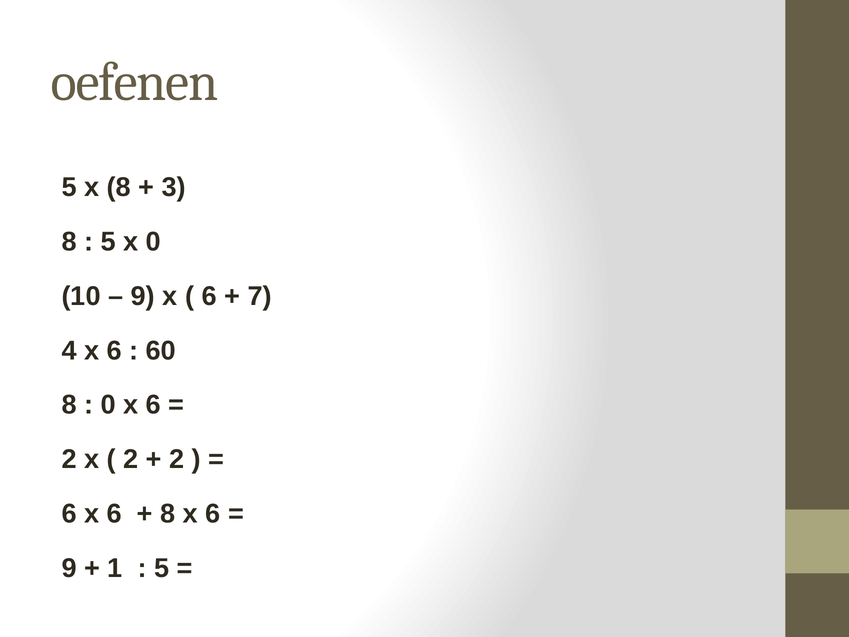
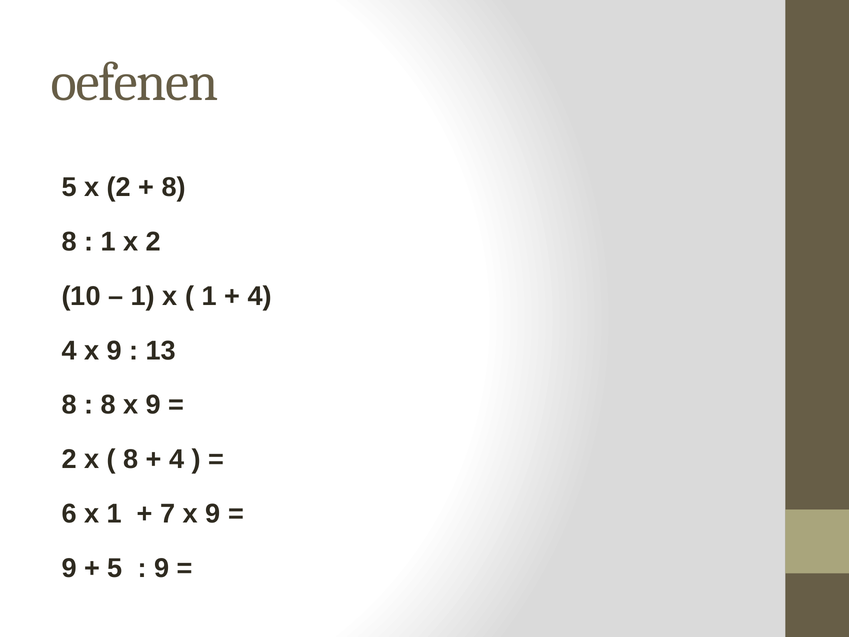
5 x 8: 8 -> 2
3 at (174, 187): 3 -> 8
5 at (108, 242): 5 -> 1
0 at (153, 242): 0 -> 2
9 at (143, 296): 9 -> 1
6 at (209, 296): 6 -> 1
7 at (260, 296): 7 -> 4
4 x 6: 6 -> 9
60: 60 -> 13
0 at (108, 405): 0 -> 8
6 at (153, 405): 6 -> 9
2 at (131, 459): 2 -> 8
2 at (177, 459): 2 -> 4
6 x 6: 6 -> 1
8 at (168, 514): 8 -> 7
6 at (213, 514): 6 -> 9
1 at (115, 568): 1 -> 5
5 at (162, 568): 5 -> 9
